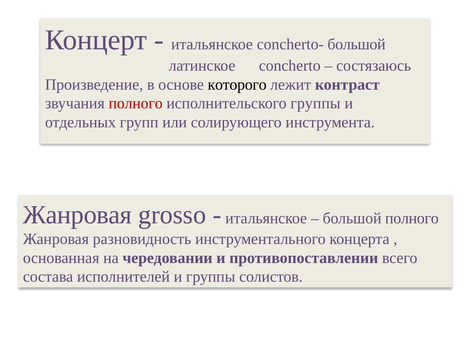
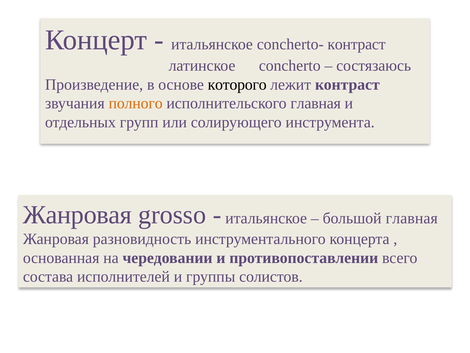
concherto- большой: большой -> контраст
полного at (136, 103) colour: red -> orange
исполнительского группы: группы -> главная
большой полного: полного -> главная
